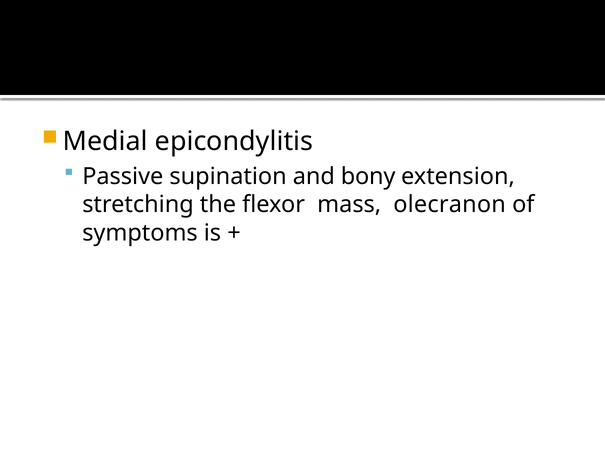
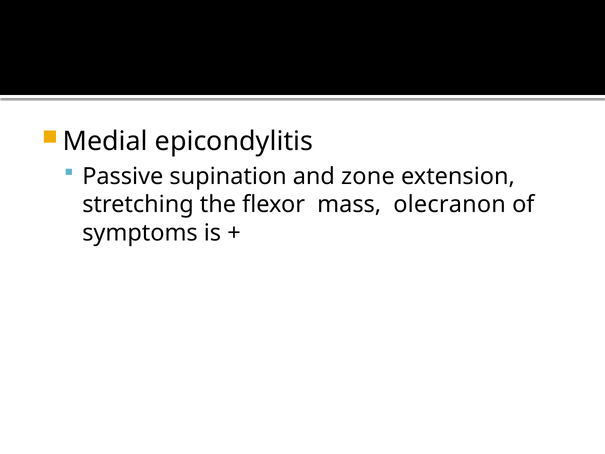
bony: bony -> zone
